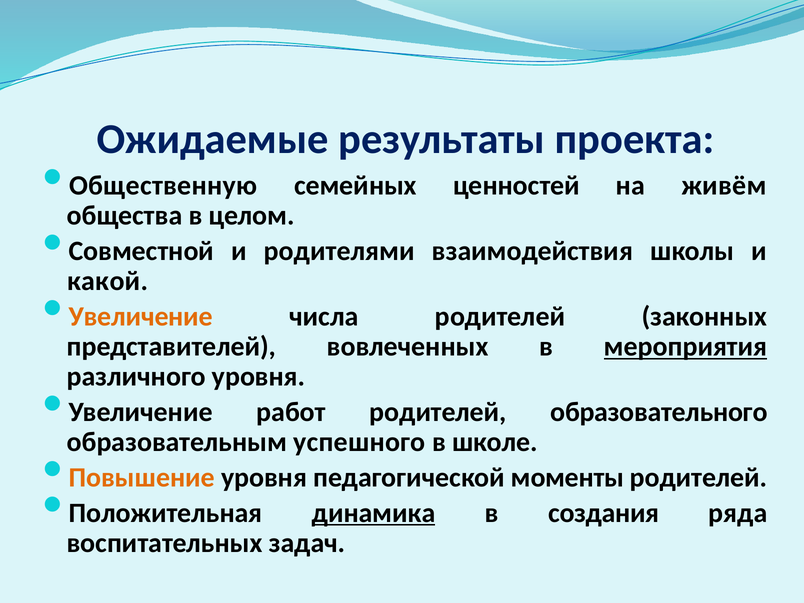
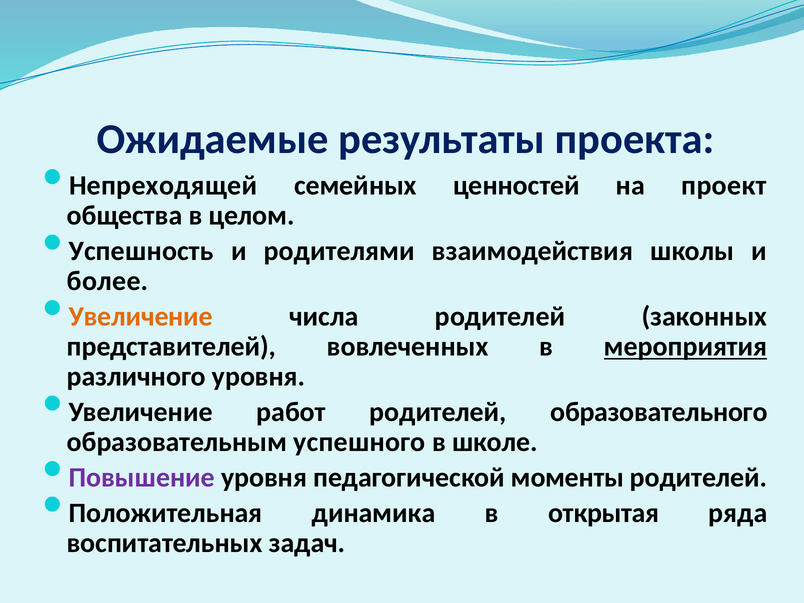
Общественную: Общественную -> Непреходящей
живём: живём -> проект
Совместной: Совместной -> Успешность
какой: какой -> более
Повышение colour: orange -> purple
динамика underline: present -> none
создания: создания -> открытая
